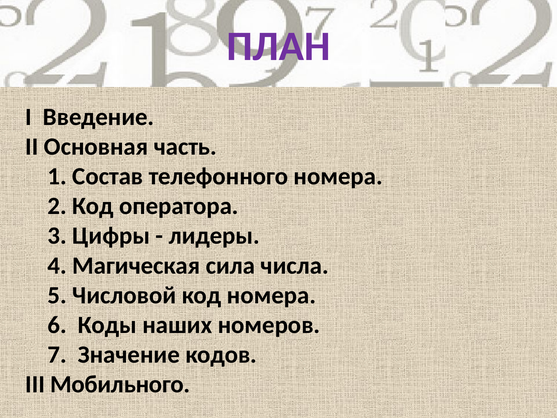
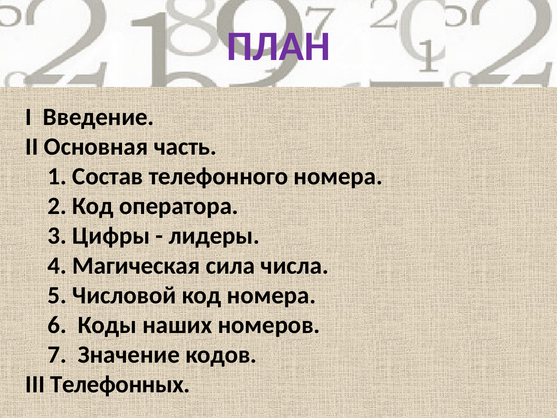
Мобильного: Мобильного -> Телефонных
